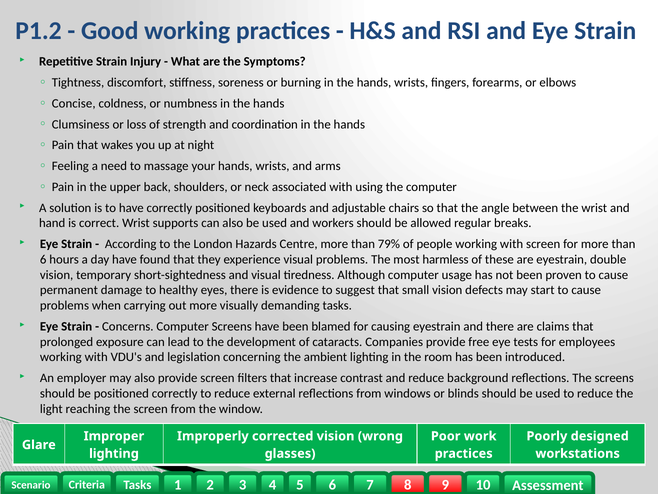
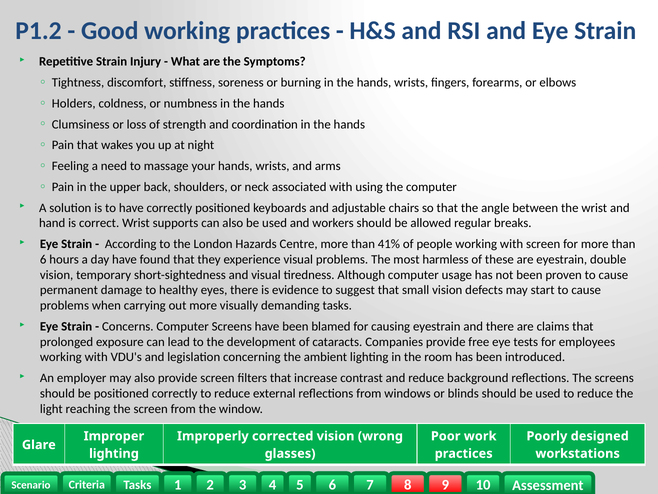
Concise: Concise -> Holders
79%: 79% -> 41%
